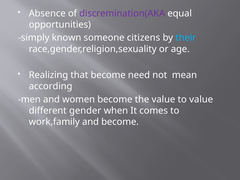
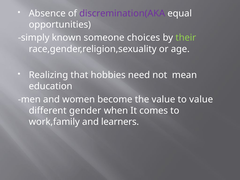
citizens: citizens -> choices
their colour: light blue -> light green
that become: become -> hobbies
according: according -> education
and become: become -> learners
